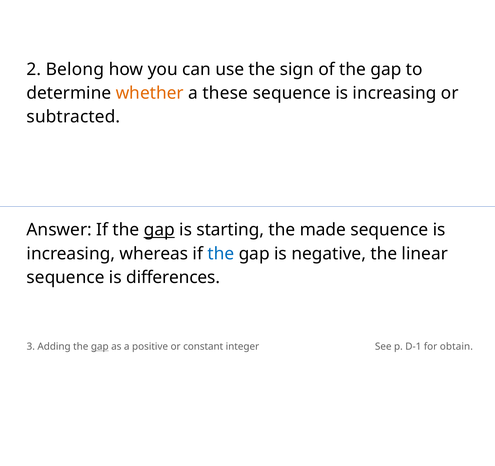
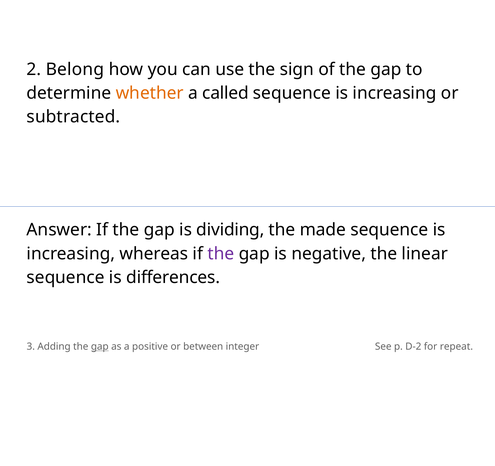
these: these -> called
gap at (159, 230) underline: present -> none
starting: starting -> dividing
the at (221, 253) colour: blue -> purple
constant: constant -> between
D-1: D-1 -> D-2
obtain: obtain -> repeat
